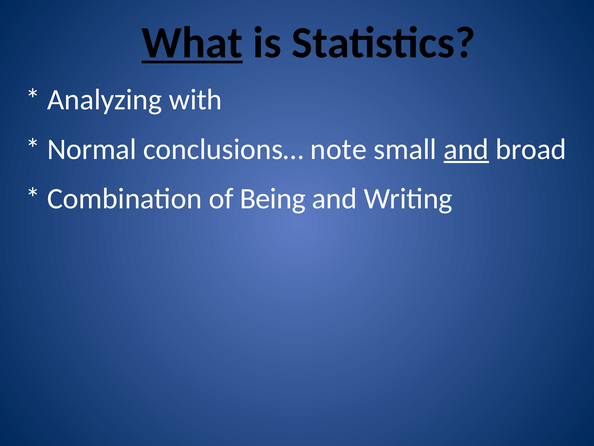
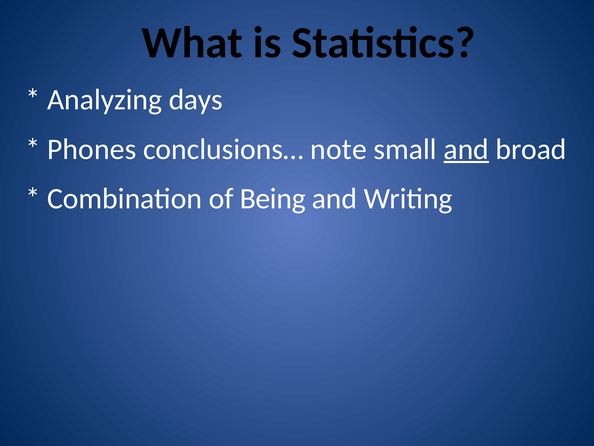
What underline: present -> none
with: with -> days
Normal: Normal -> Phones
